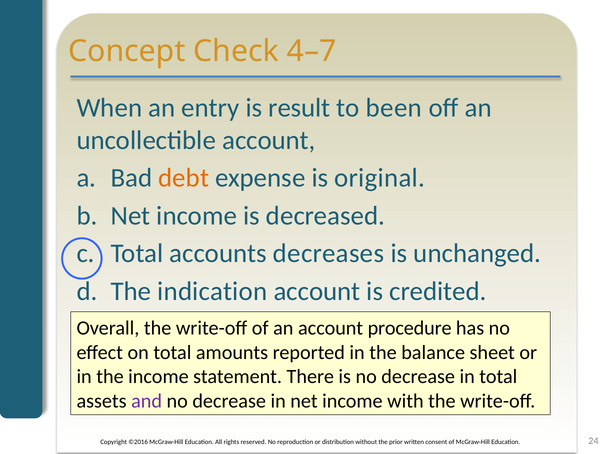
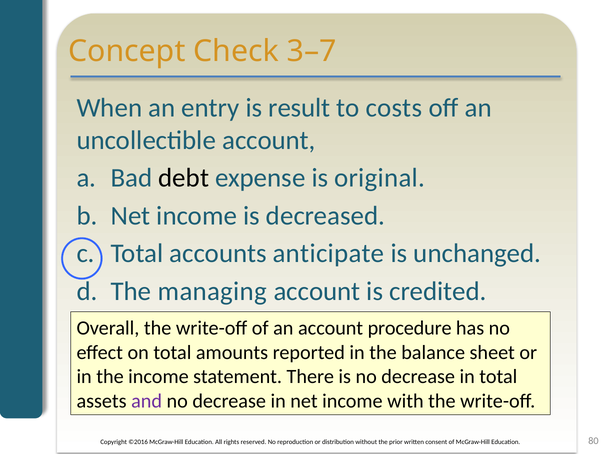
4–7: 4–7 -> 3–7
been: been -> costs
debt colour: orange -> black
decreases: decreases -> anticipate
indication: indication -> managing
24: 24 -> 80
